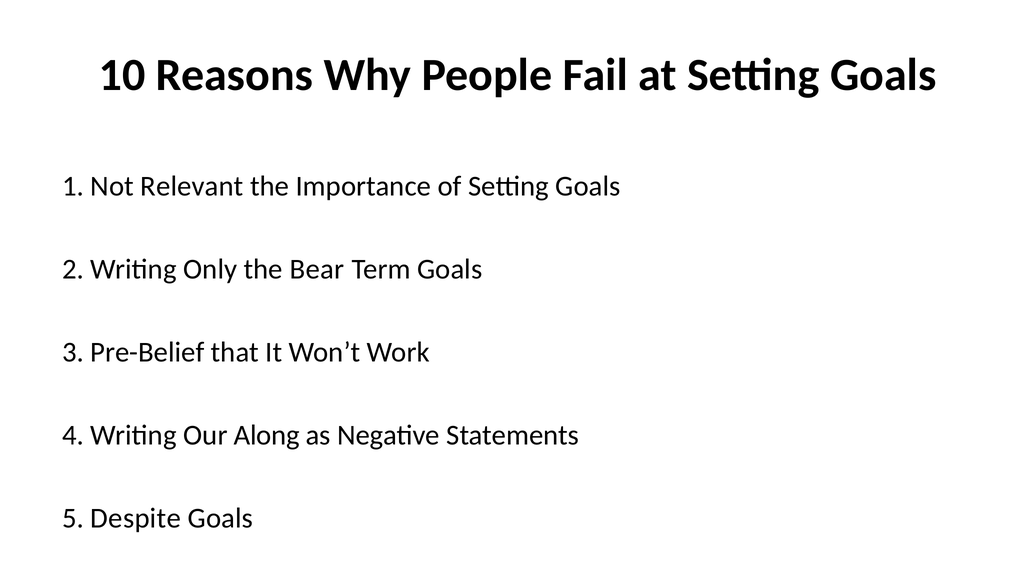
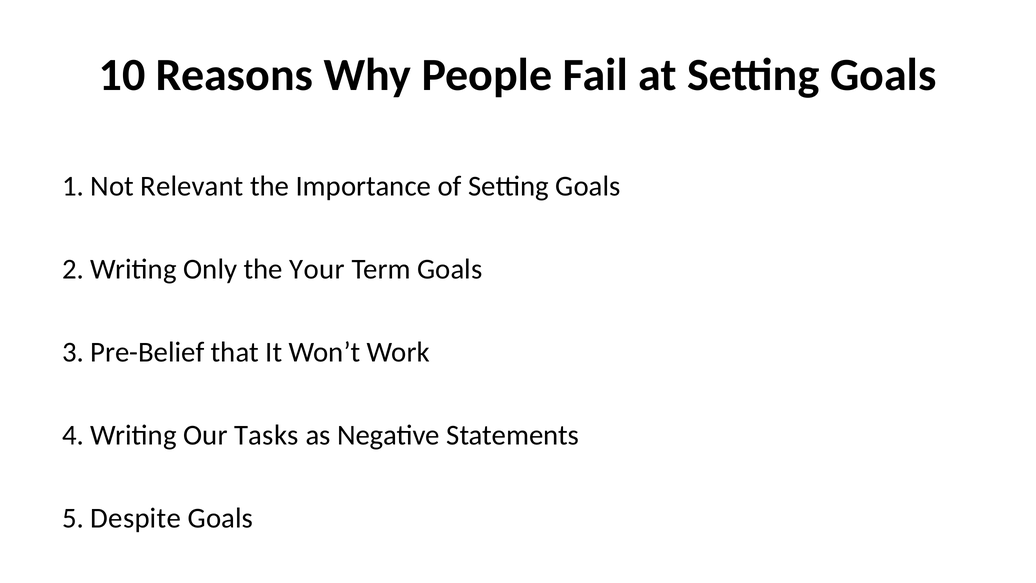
Bear: Bear -> Your
Along: Along -> Tasks
